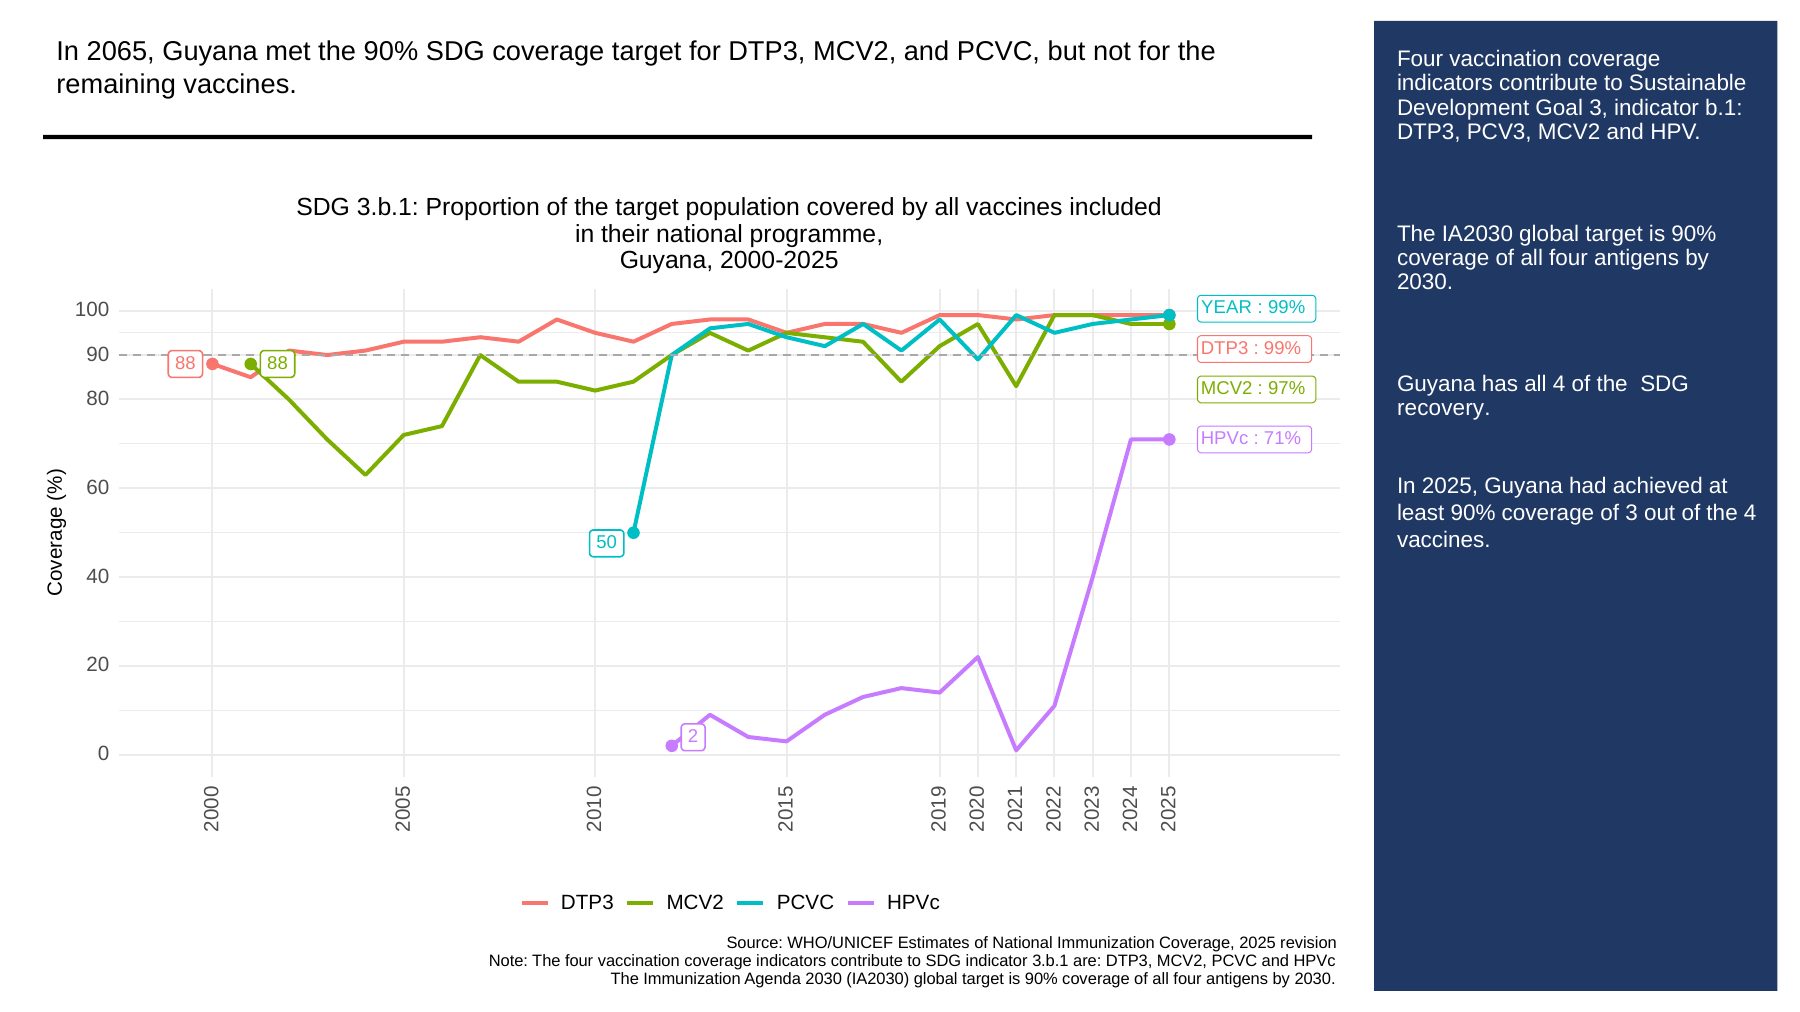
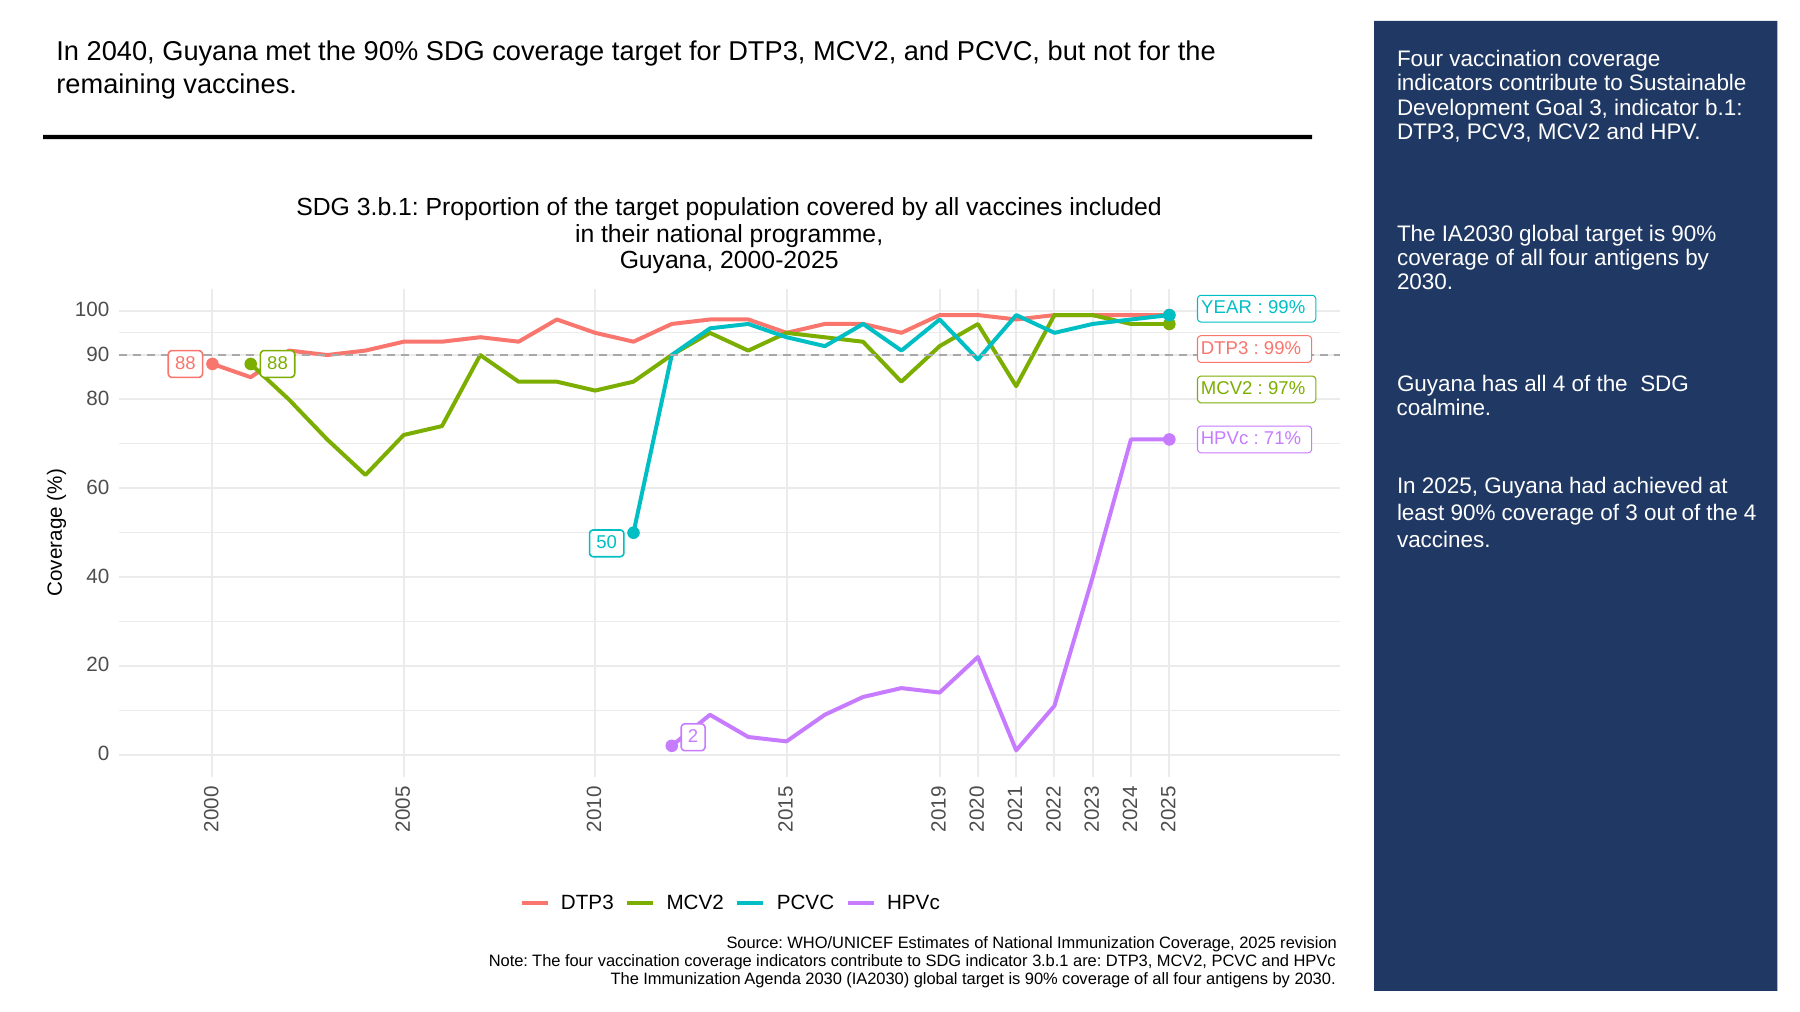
2065: 2065 -> 2040
recovery: recovery -> coalmine
